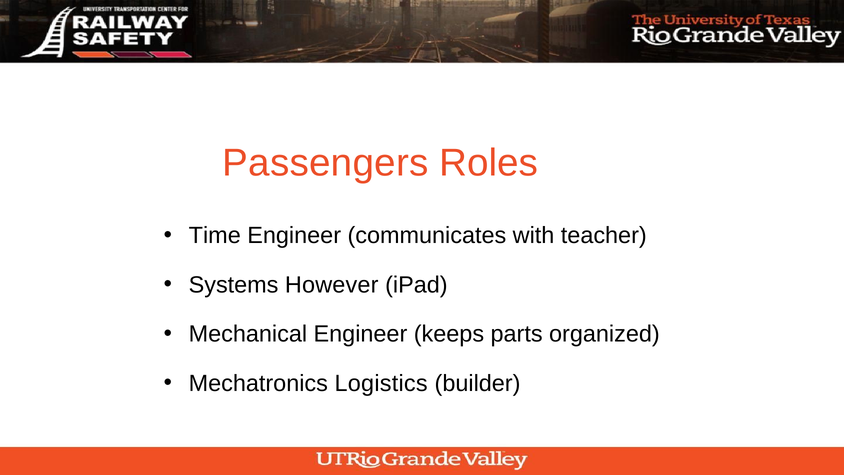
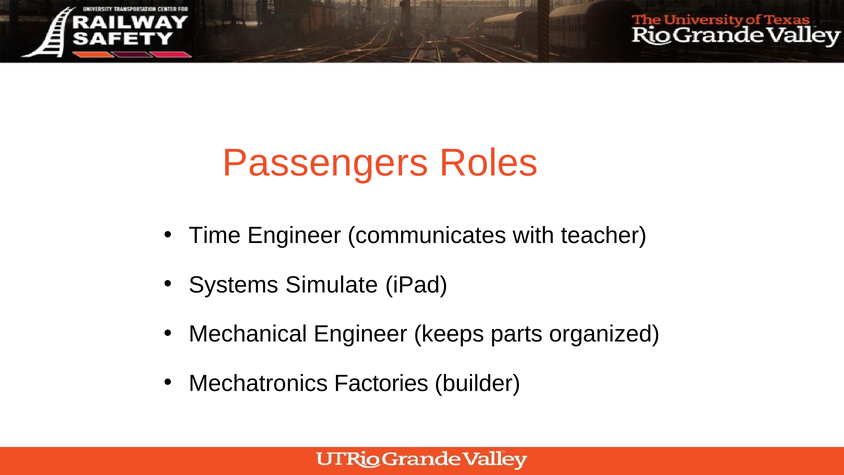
However: However -> Simulate
Logistics: Logistics -> Factories
